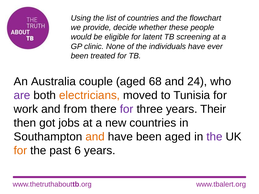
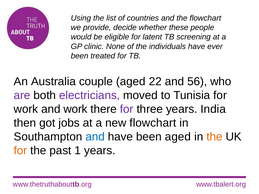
68: 68 -> 22
24: 24 -> 56
electricians colour: orange -> purple
and from: from -> work
Their: Their -> India
new countries: countries -> flowchart
and at (95, 137) colour: orange -> blue
the at (214, 137) colour: purple -> orange
6: 6 -> 1
